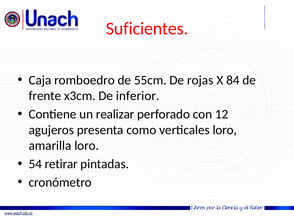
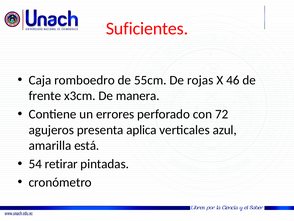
84: 84 -> 46
inferior: inferior -> manera
realizar: realizar -> errores
12: 12 -> 72
como: como -> aplica
verticales loro: loro -> azul
amarilla loro: loro -> está
